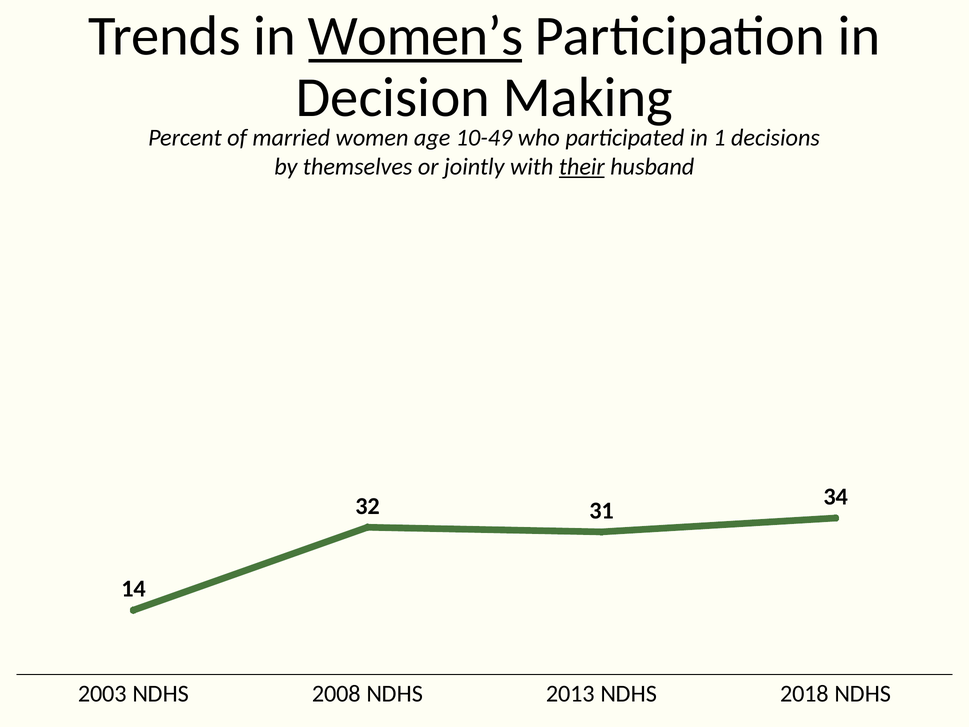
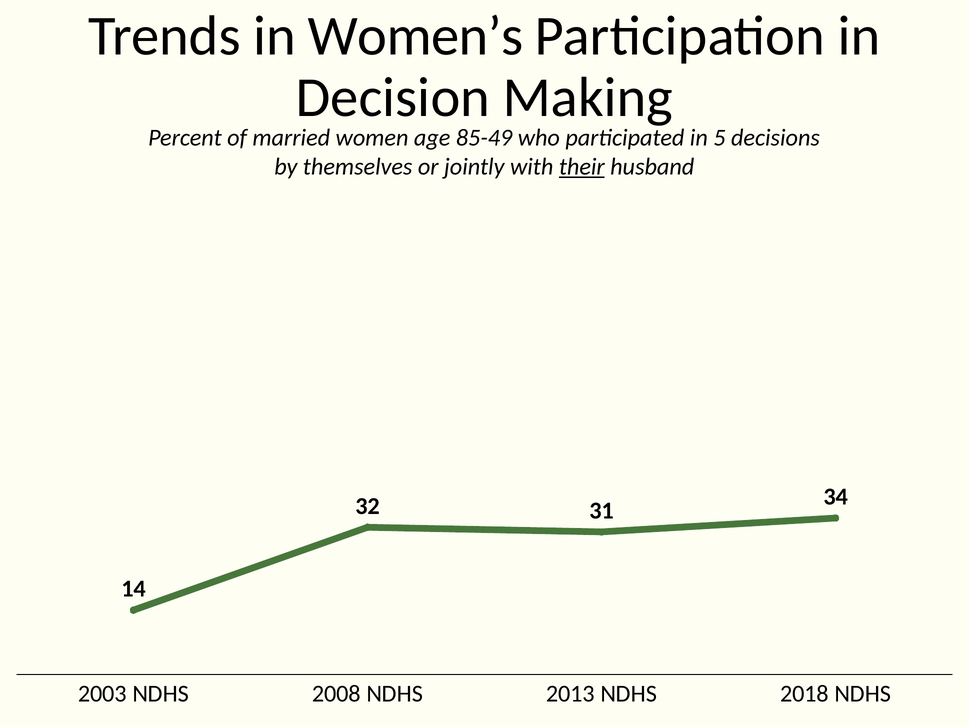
Women’s underline: present -> none
10-49: 10-49 -> 85-49
1: 1 -> 5
